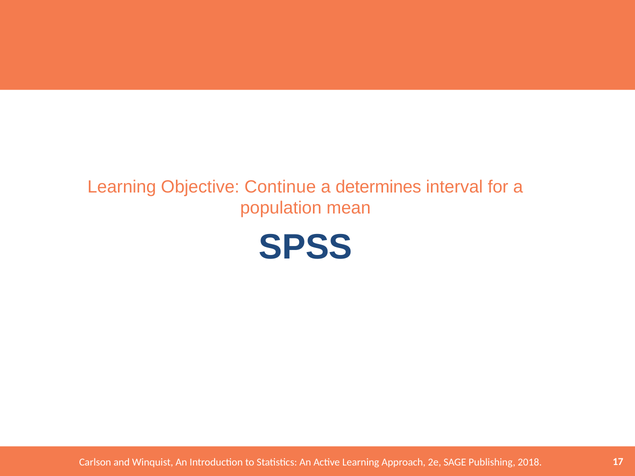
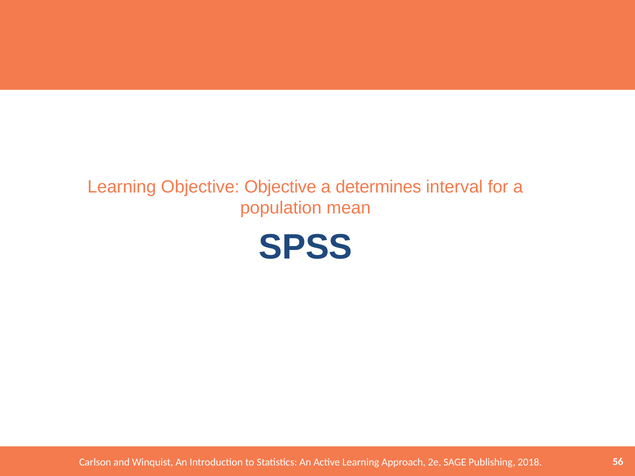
Objective Continue: Continue -> Objective
17: 17 -> 56
